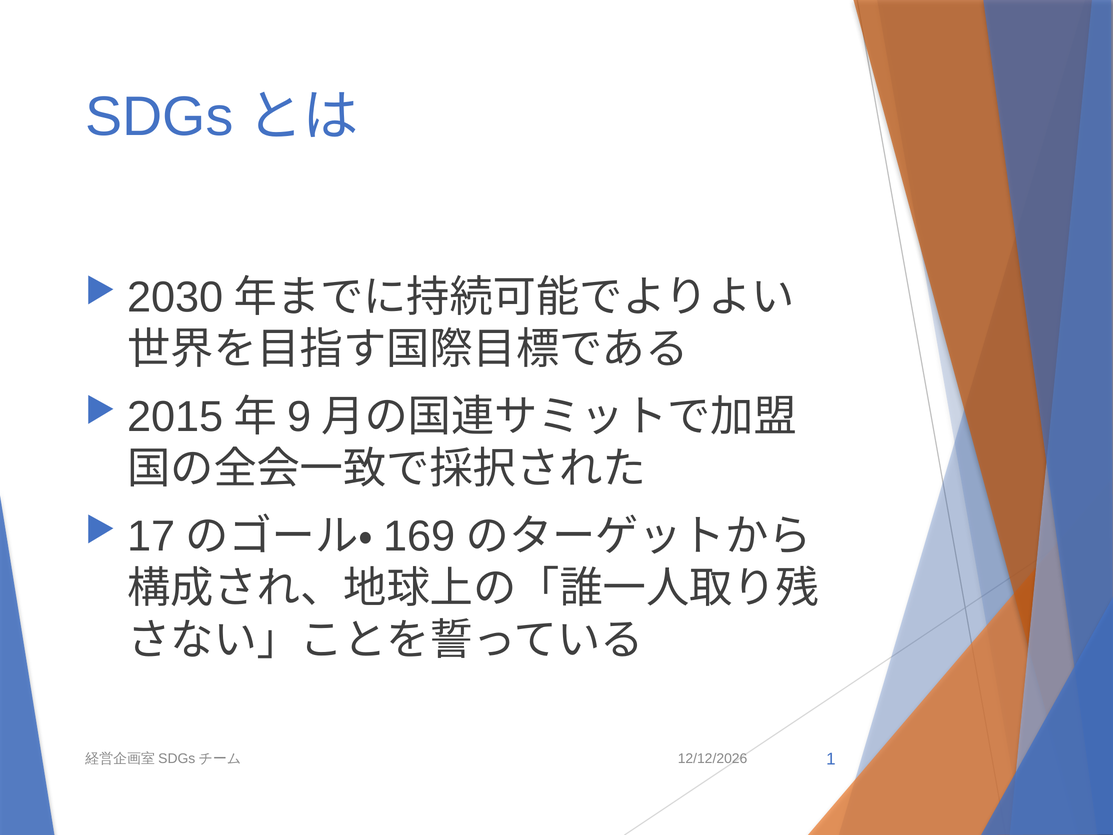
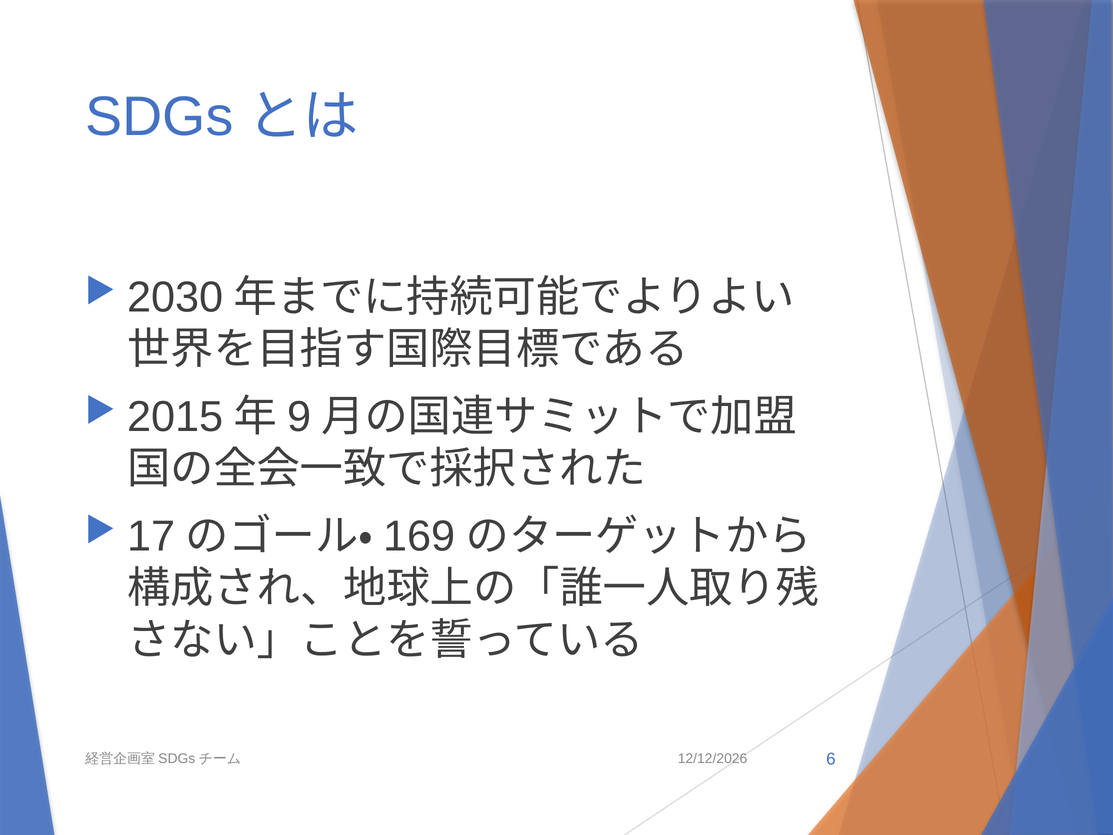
1: 1 -> 6
